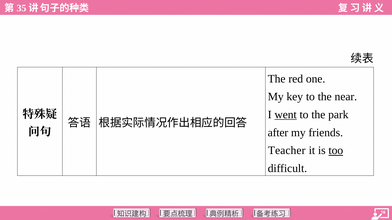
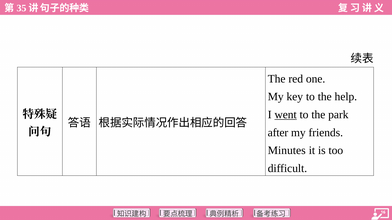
near: near -> help
Teacher: Teacher -> Minutes
too underline: present -> none
